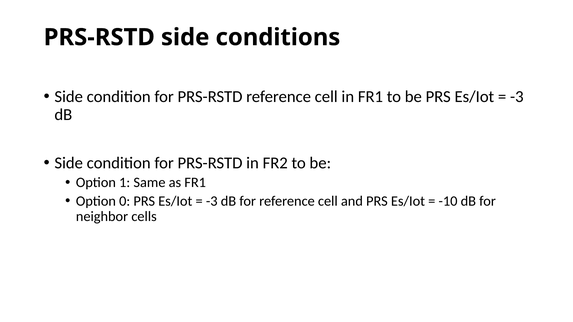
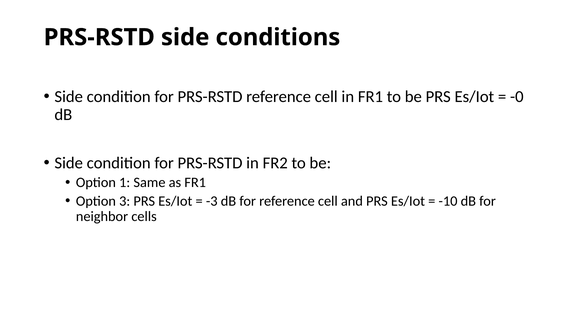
-3 at (517, 97): -3 -> -0
0: 0 -> 3
